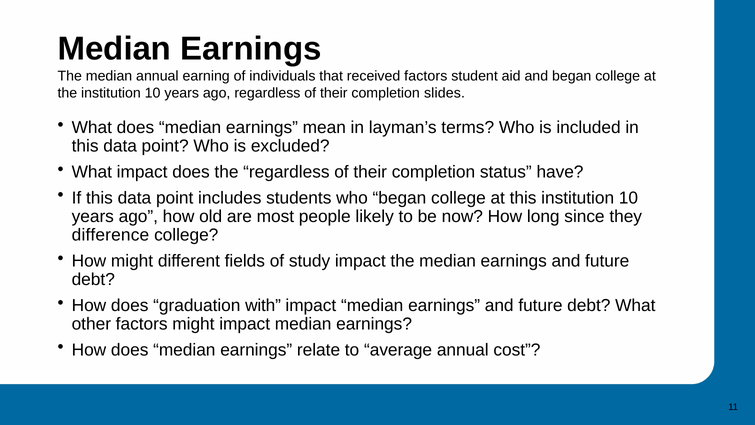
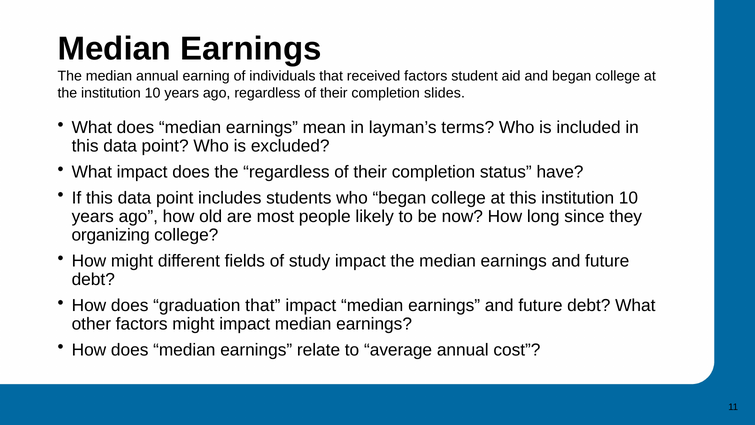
difference: difference -> organizing
graduation with: with -> that
